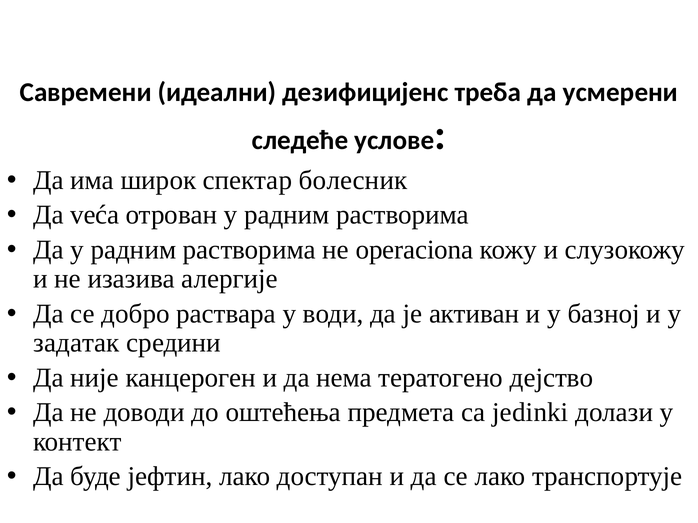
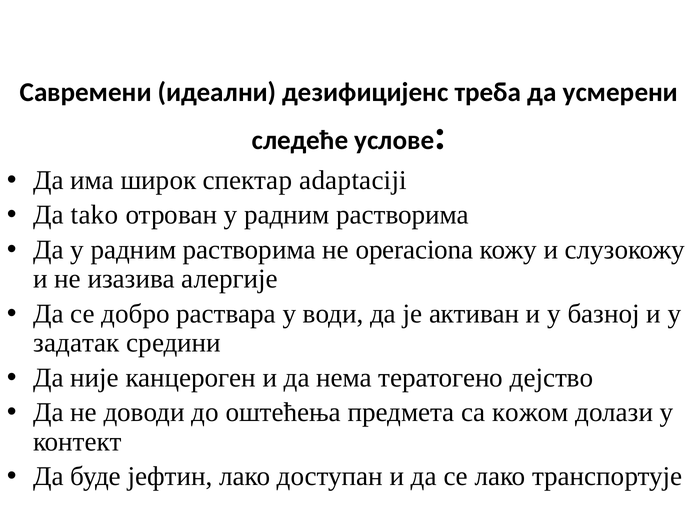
болесник: болесник -> adaptaciji
veća: veća -> tako
jedinki: jedinki -> кожом
